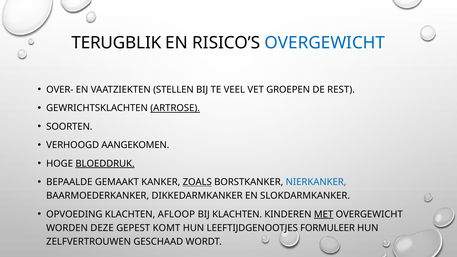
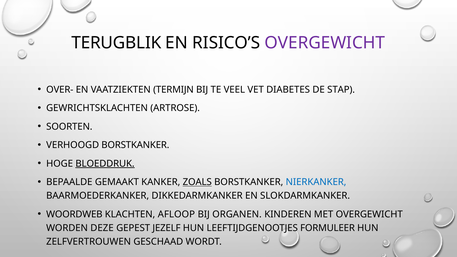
OVERGEWICHT at (325, 43) colour: blue -> purple
STELLEN: STELLEN -> TERMIJN
GROEPEN: GROEPEN -> DIABETES
REST: REST -> STAP
ARTROSE underline: present -> none
VERHOOGD AANGEKOMEN: AANGEKOMEN -> BORSTKANKER
OPVOEDING: OPVOEDING -> WOORDWEB
BIJ KLACHTEN: KLACHTEN -> ORGANEN
MET underline: present -> none
KOMT: KOMT -> JEZELF
